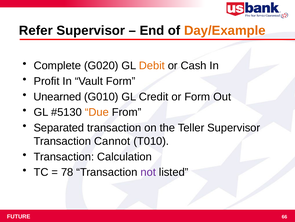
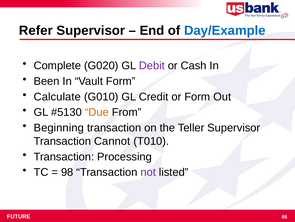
Day/Example colour: orange -> blue
Debit colour: orange -> purple
Profit: Profit -> Been
Unearned: Unearned -> Calculate
Separated: Separated -> Beginning
Calculation: Calculation -> Processing
78: 78 -> 98
